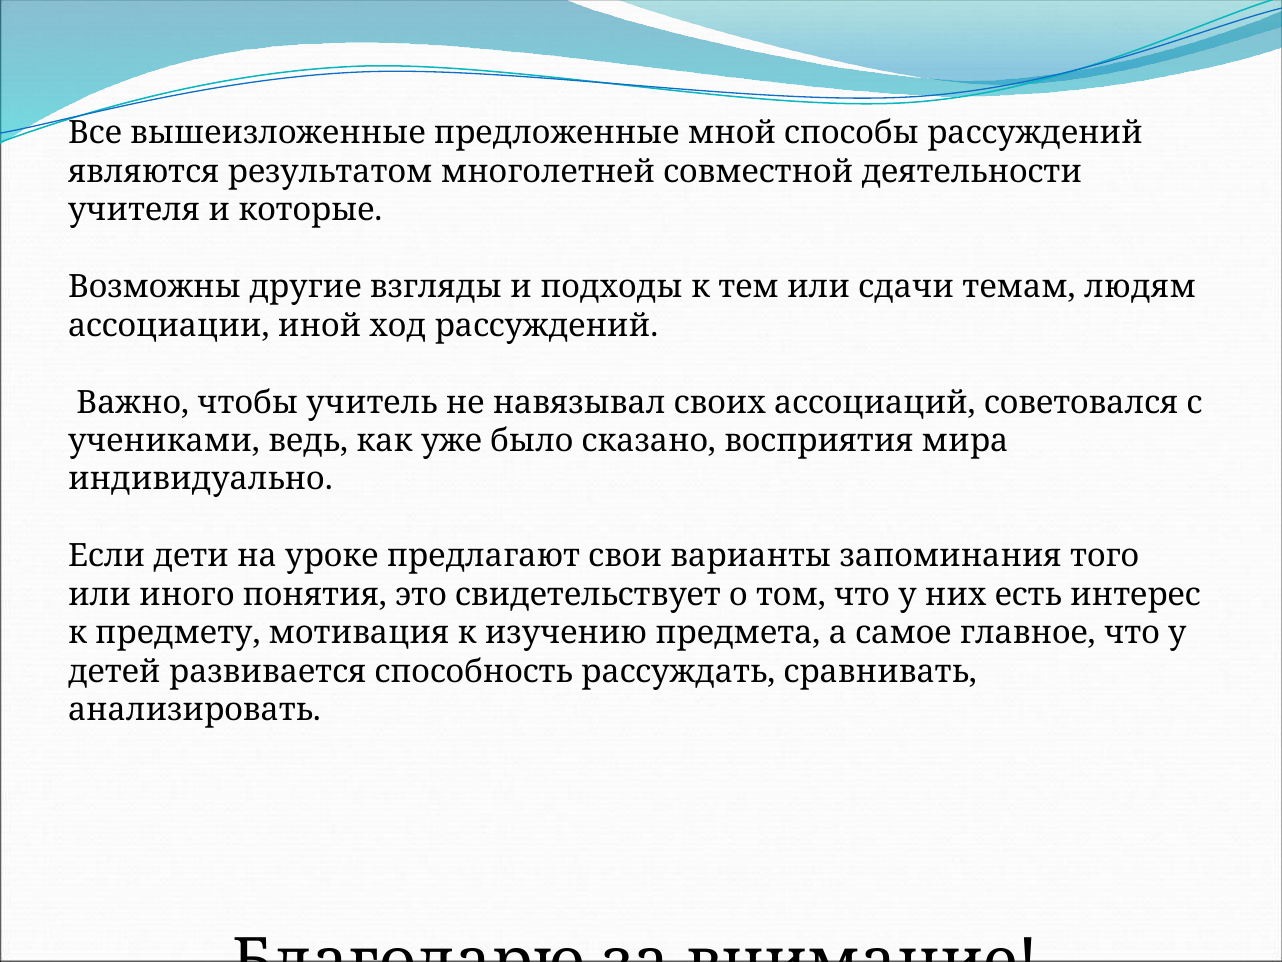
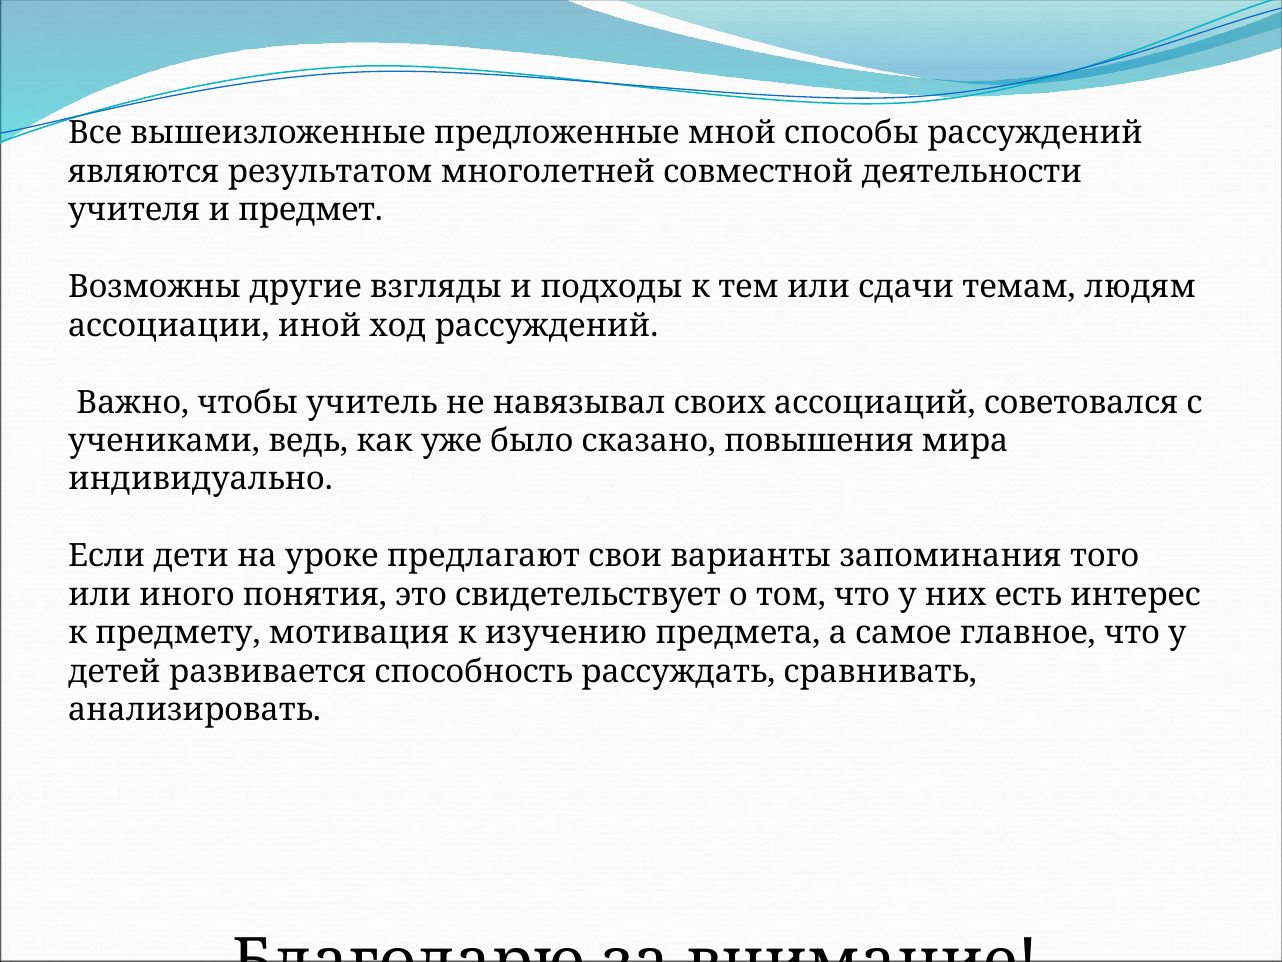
которые: которые -> предмет
восприятия: восприятия -> повышения
